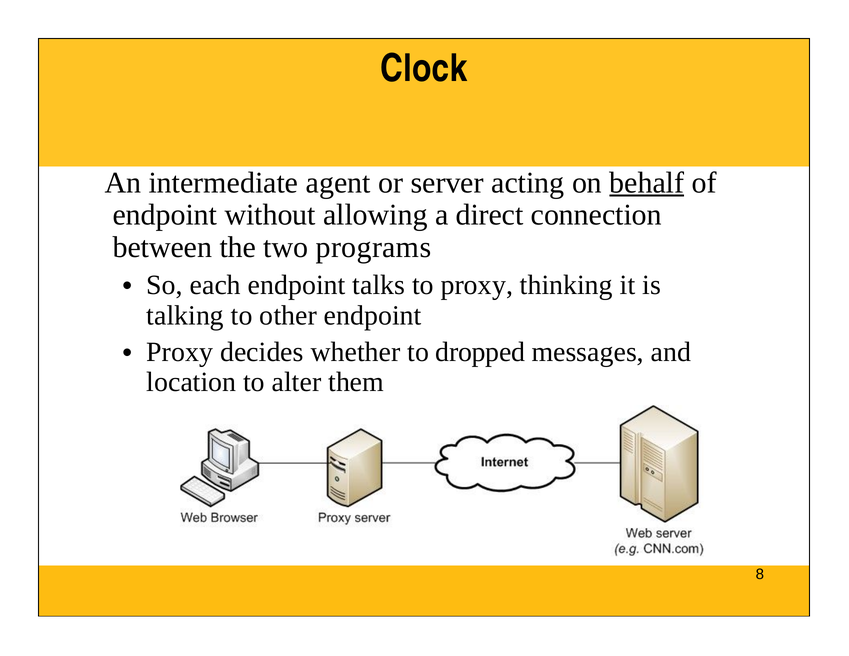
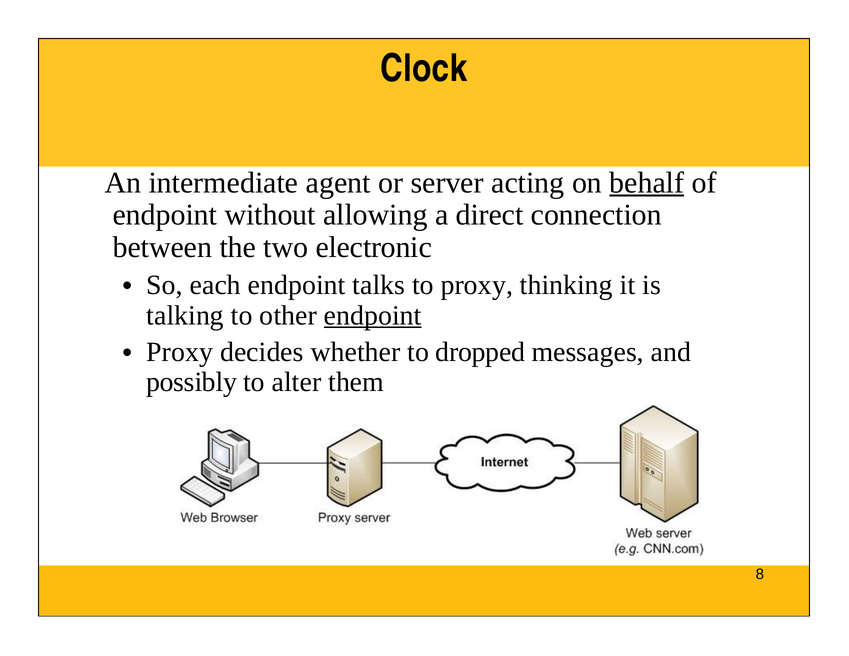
programs: programs -> electronic
endpoint at (373, 315) underline: none -> present
location: location -> possibly
